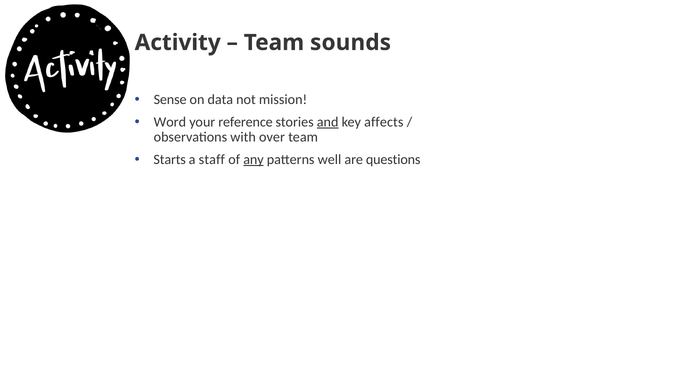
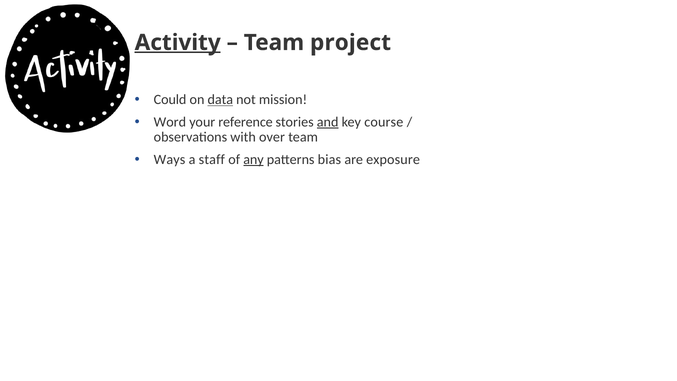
Activity underline: none -> present
sounds: sounds -> project
Sense: Sense -> Could
data underline: none -> present
affects: affects -> course
Starts: Starts -> Ways
well: well -> bias
questions: questions -> exposure
